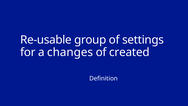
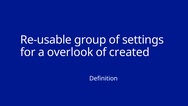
changes: changes -> overlook
